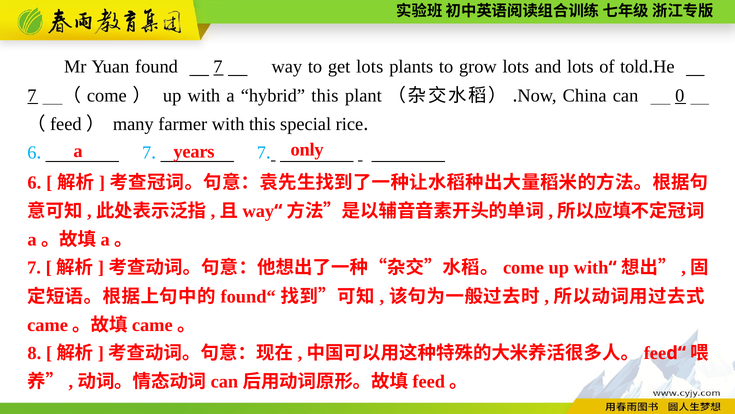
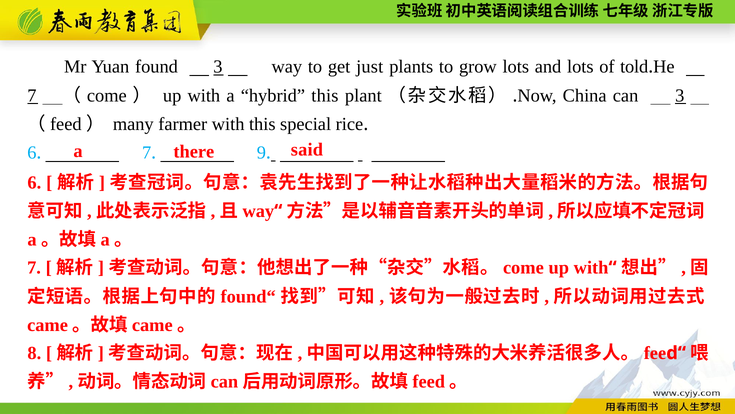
found 7: 7 -> 3
get lots: lots -> just
can 0: 0 -> 3
only: only -> said
years: years -> there
7 at (261, 153): 7 -> 9
